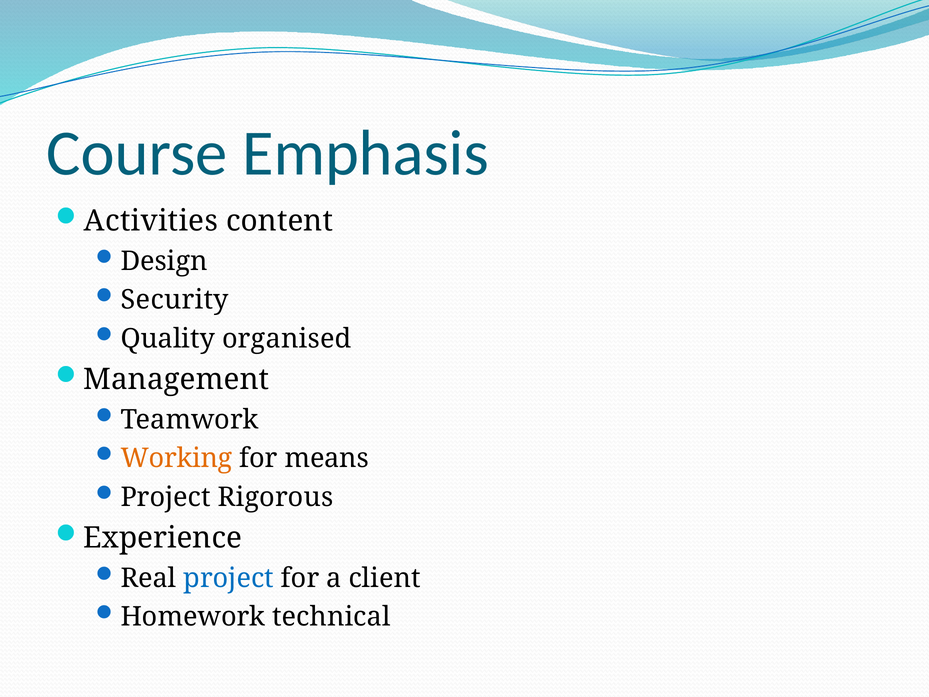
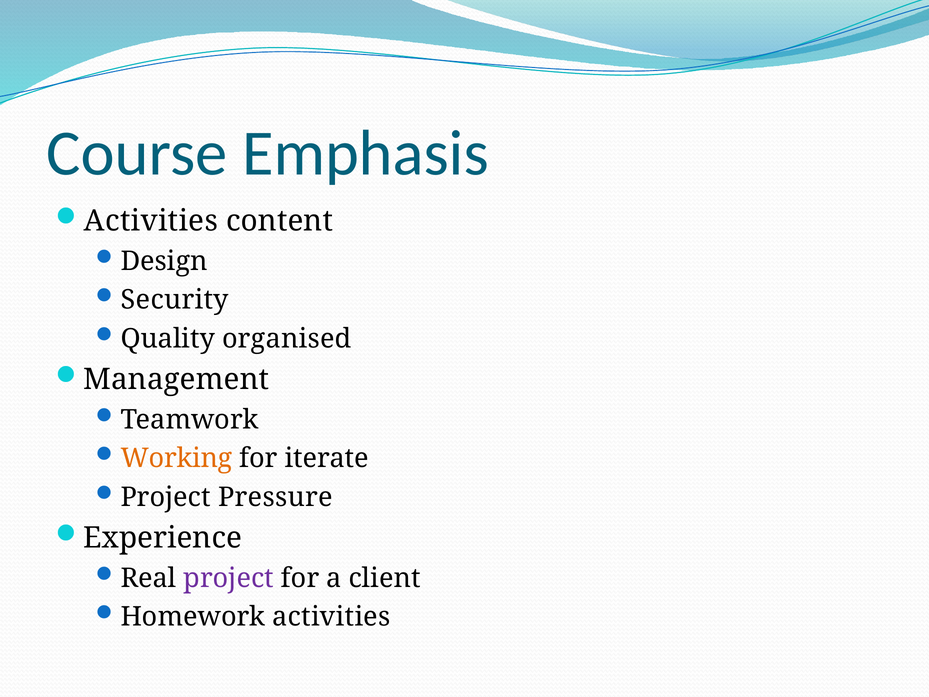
means: means -> iterate
Rigorous: Rigorous -> Pressure
project at (229, 578) colour: blue -> purple
Homework technical: technical -> activities
